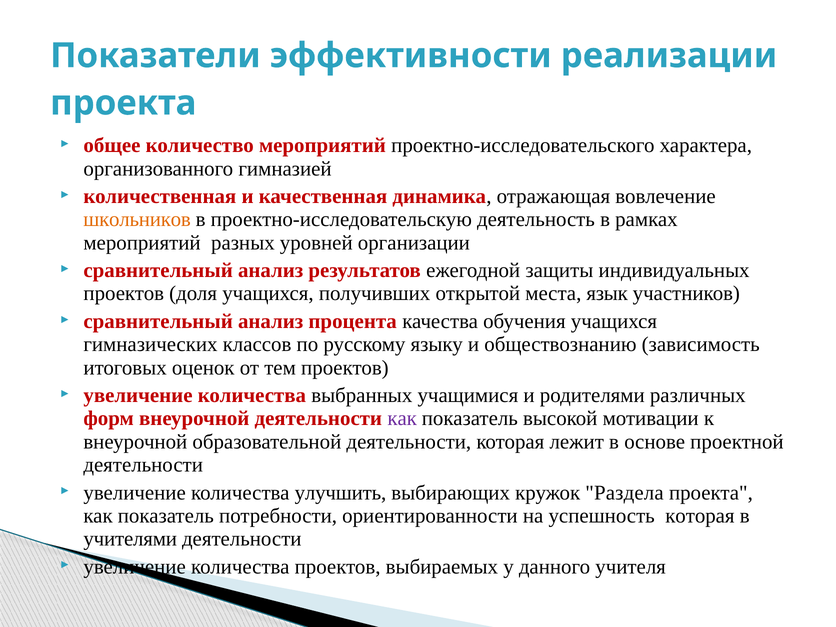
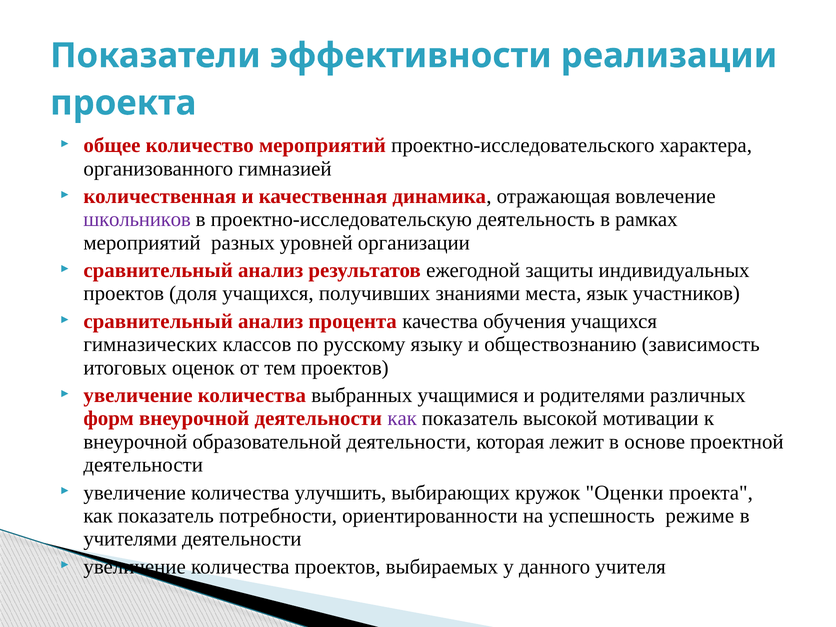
школьников colour: orange -> purple
открытой: открытой -> знаниями
Раздела: Раздела -> Оценки
успешность которая: которая -> режиме
